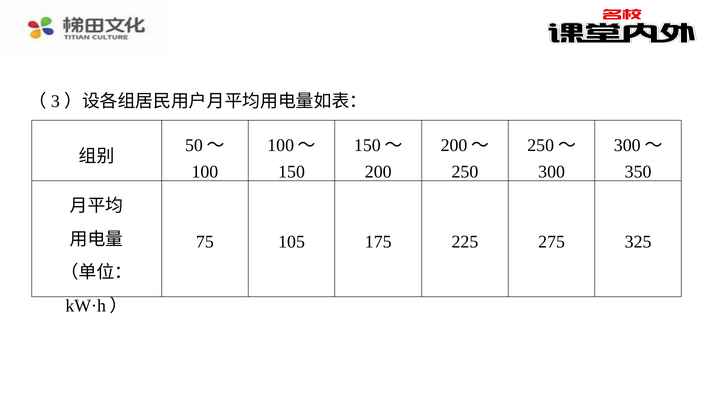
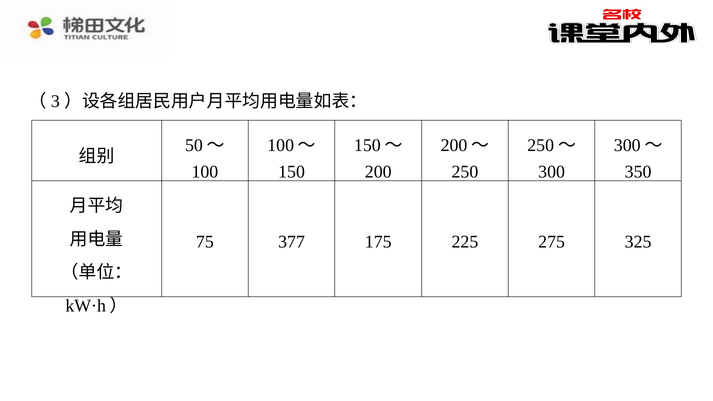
105: 105 -> 377
